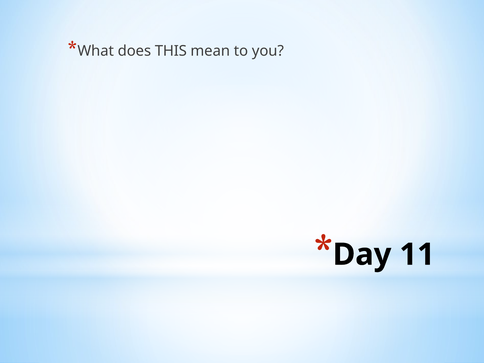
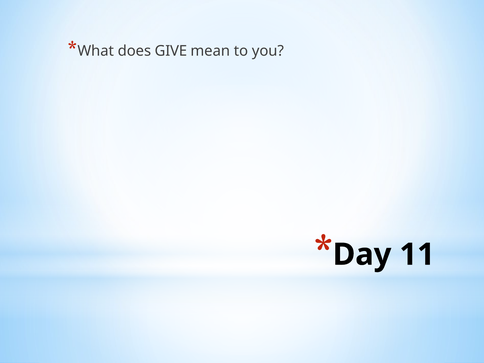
THIS: THIS -> GIVE
